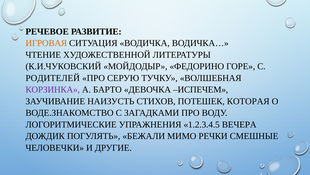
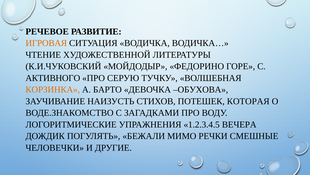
РОДИТЕЛЕЙ: РОДИТЕЛЕЙ -> АКТИВНОГО
КОРЗИНКА colour: purple -> orange
ИСПЕЧЕМ: ИСПЕЧЕМ -> ОБУХОВА
